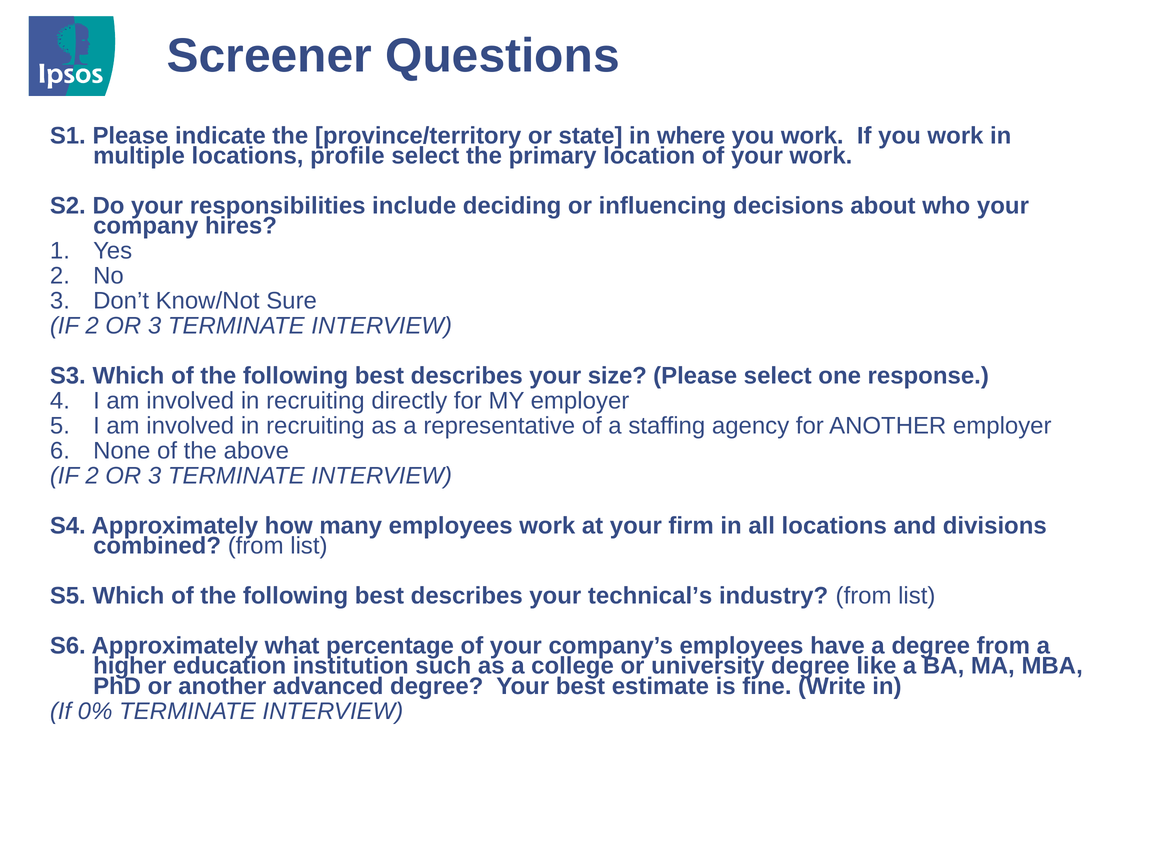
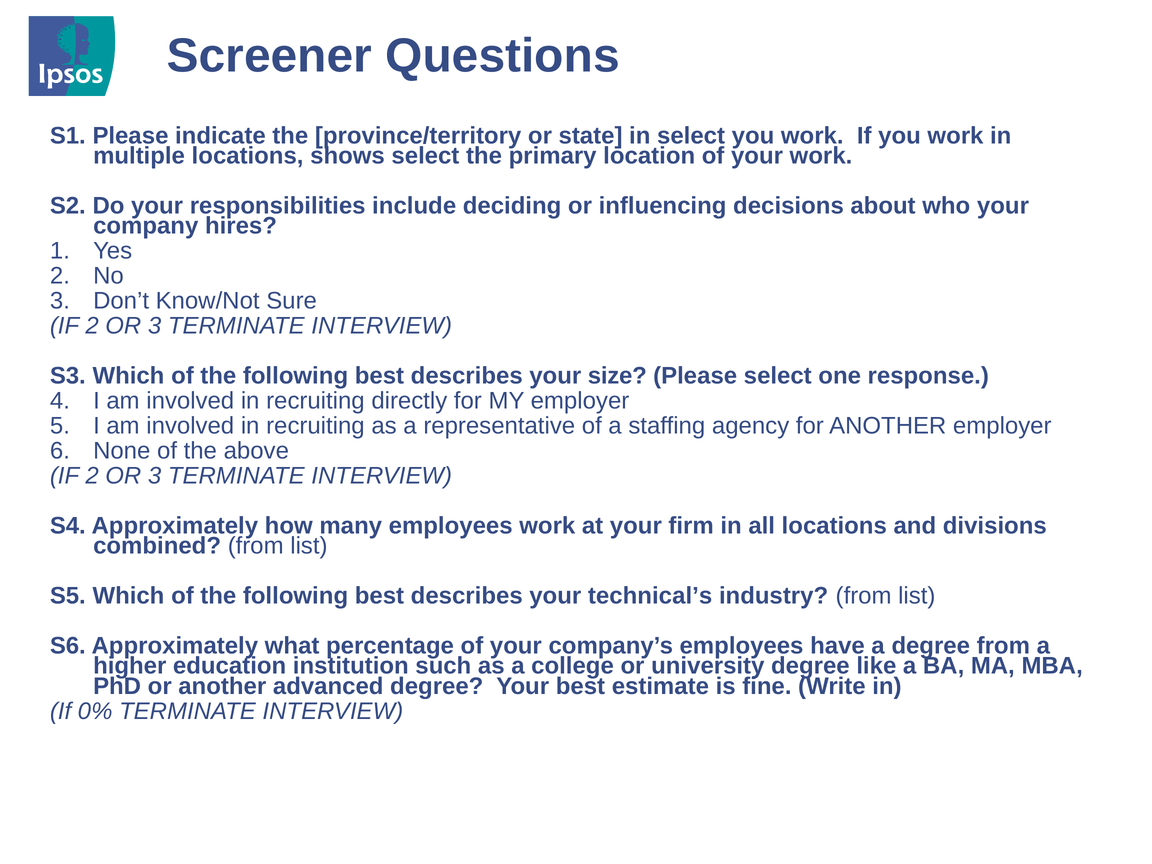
in where: where -> select
profile: profile -> shows
